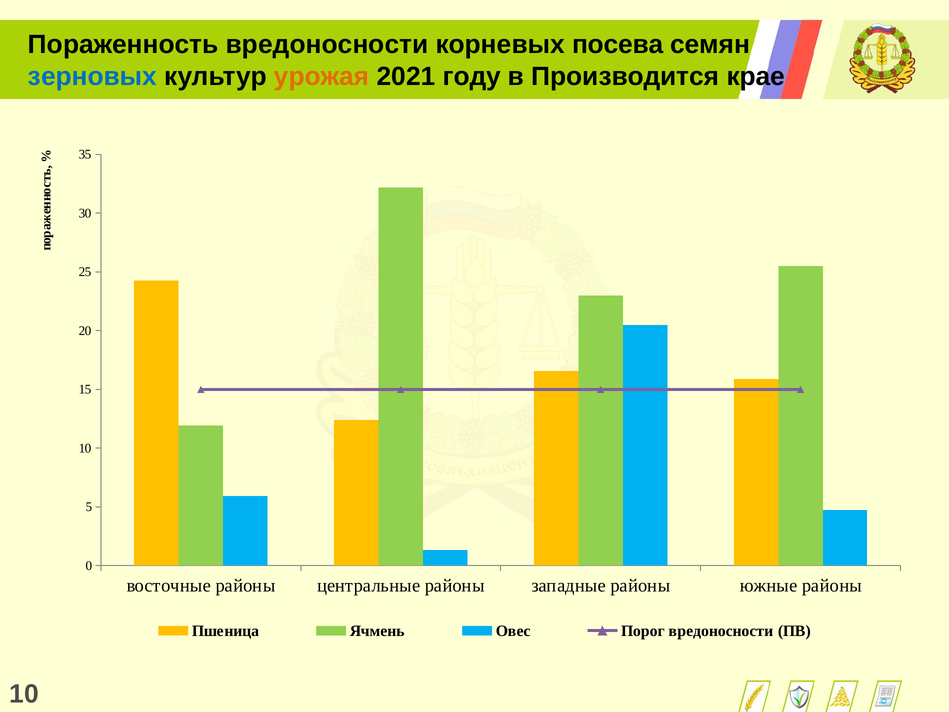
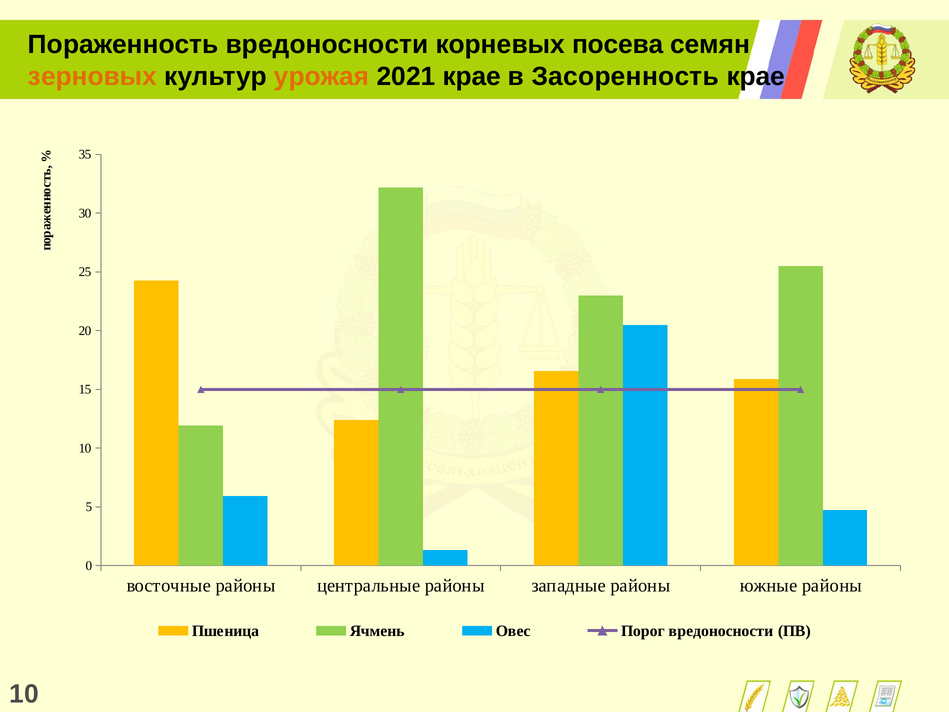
зерновых colour: blue -> orange
2021 году: году -> крае
Производится: Производится -> Засоренность
